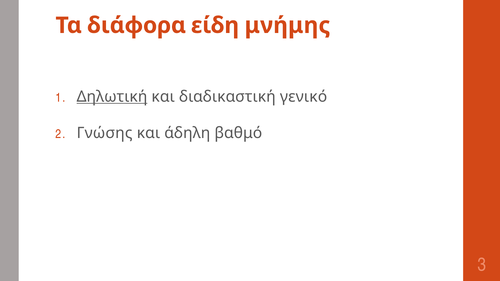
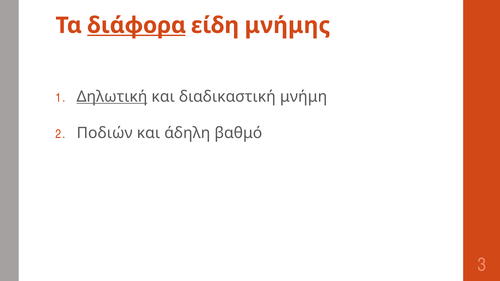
διάφορα underline: none -> present
γενικό: γενικό -> μνήμη
Γνώσης: Γνώσης -> Ποδιών
